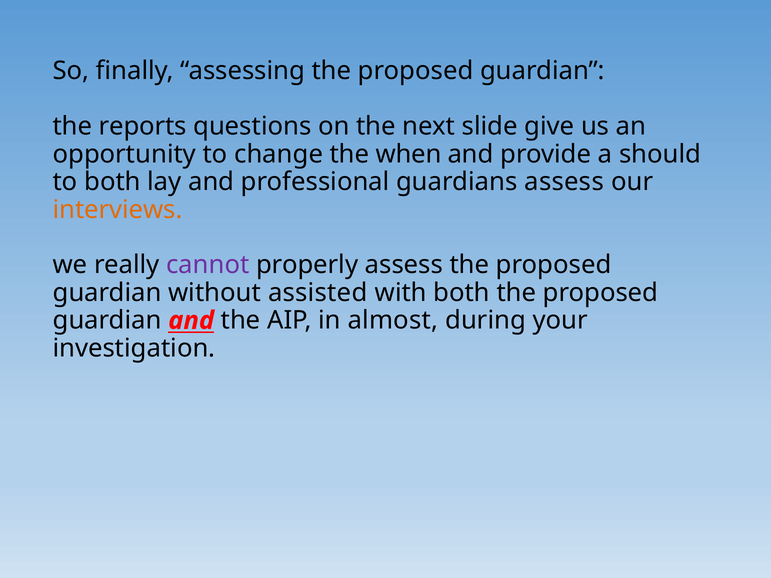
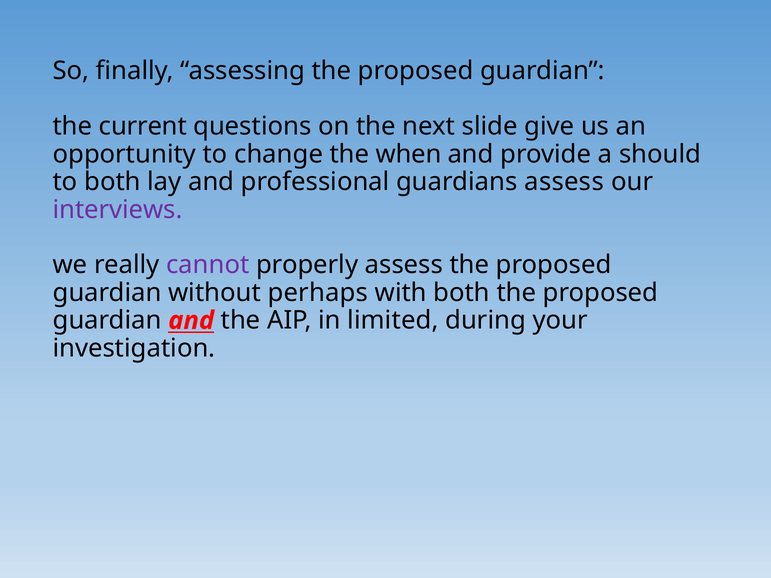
reports: reports -> current
interviews colour: orange -> purple
assisted: assisted -> perhaps
almost: almost -> limited
